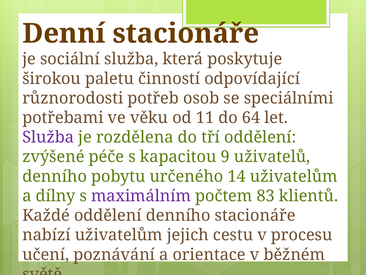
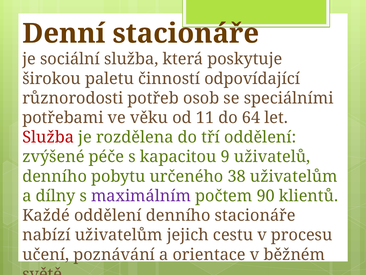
Služba at (48, 137) colour: purple -> red
14: 14 -> 38
83: 83 -> 90
